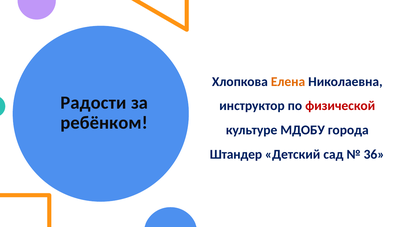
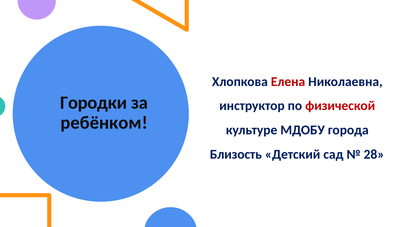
Елена colour: orange -> red
Радости: Радости -> Городки
Штандер: Штандер -> Близость
36: 36 -> 28
